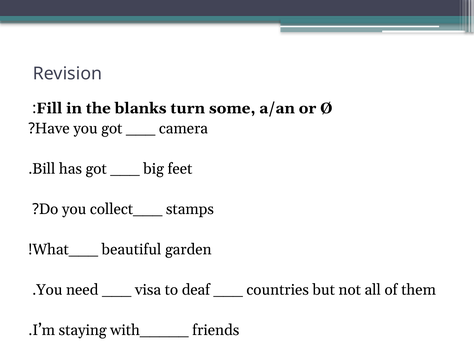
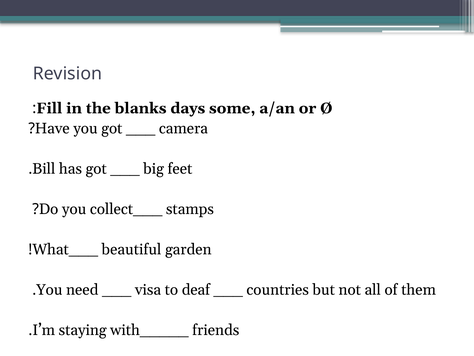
turn: turn -> days
